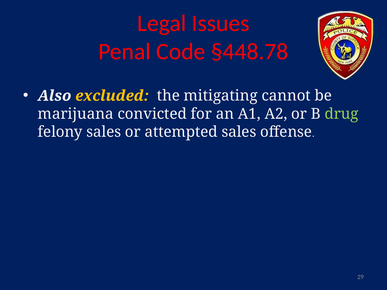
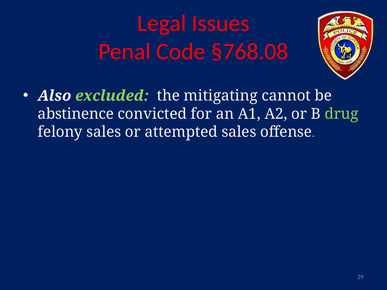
§448.78: §448.78 -> §768.08
excluded colour: yellow -> light green
marijuana: marijuana -> abstinence
